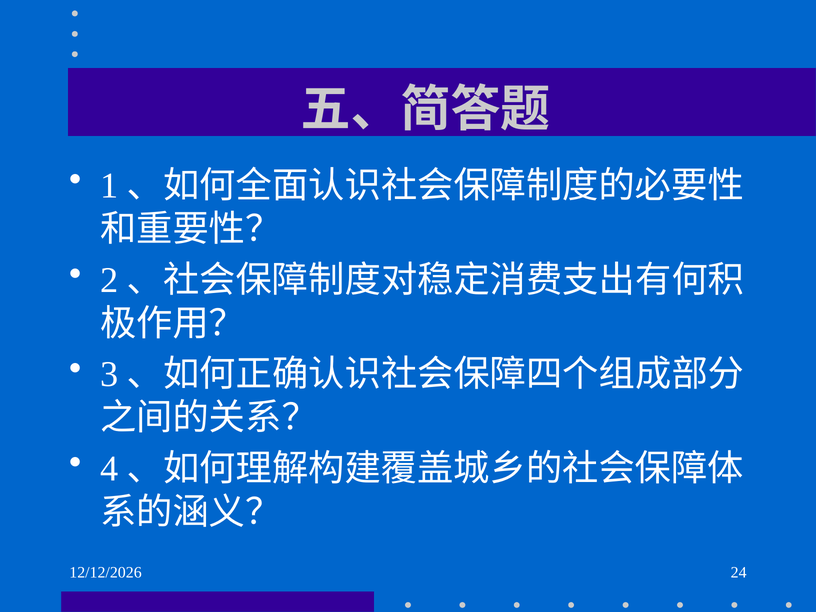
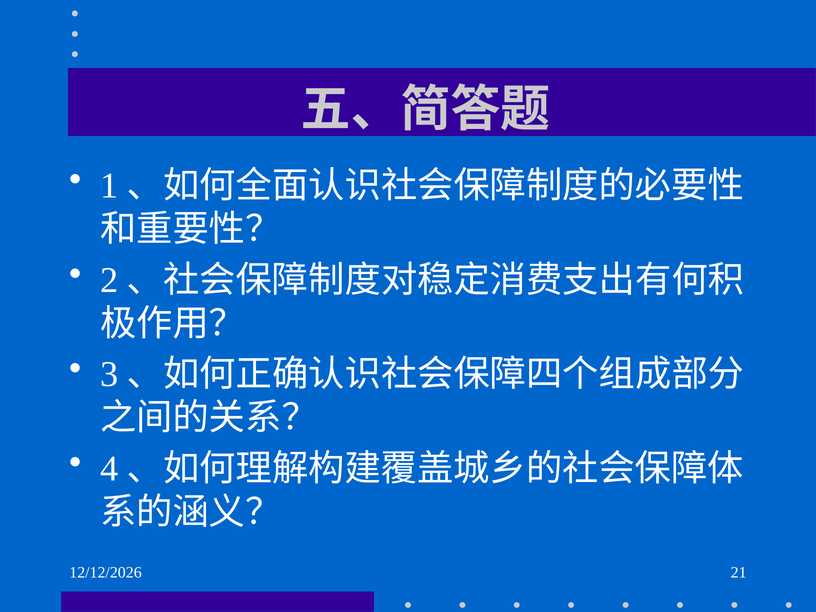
24: 24 -> 21
